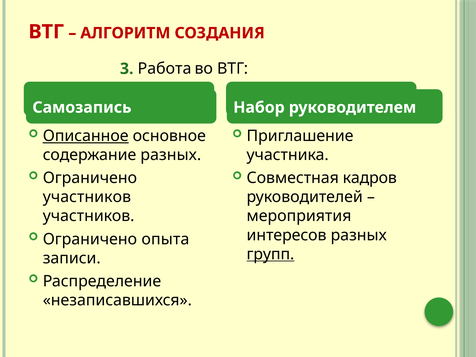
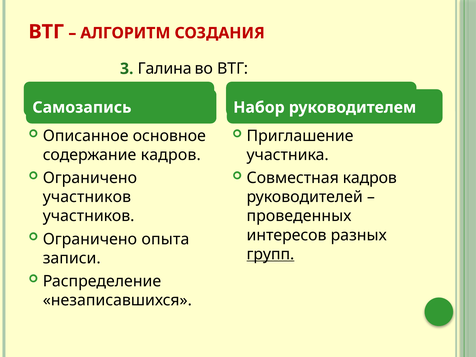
Работа: Работа -> Галина
Описанное underline: present -> none
содержание разных: разных -> кадров
мероприятия: мероприятия -> проведенных
